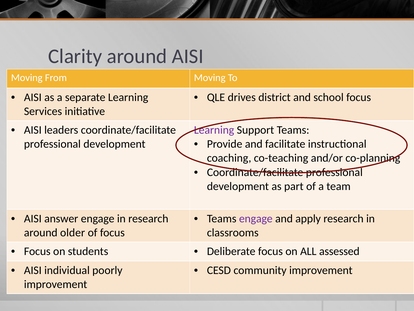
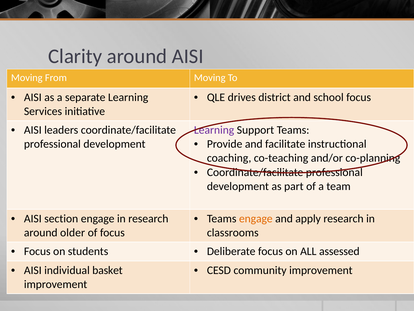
answer: answer -> section
engage at (256, 218) colour: purple -> orange
poorly: poorly -> basket
